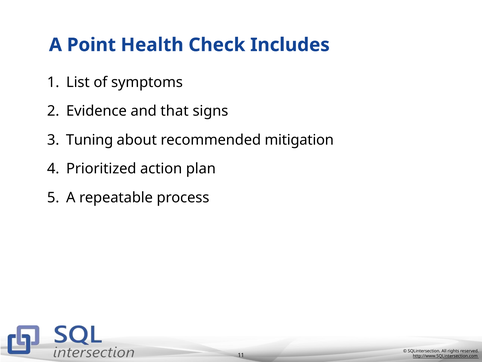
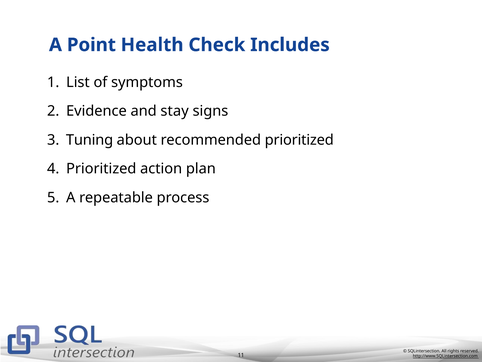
that: that -> stay
recommended mitigation: mitigation -> prioritized
